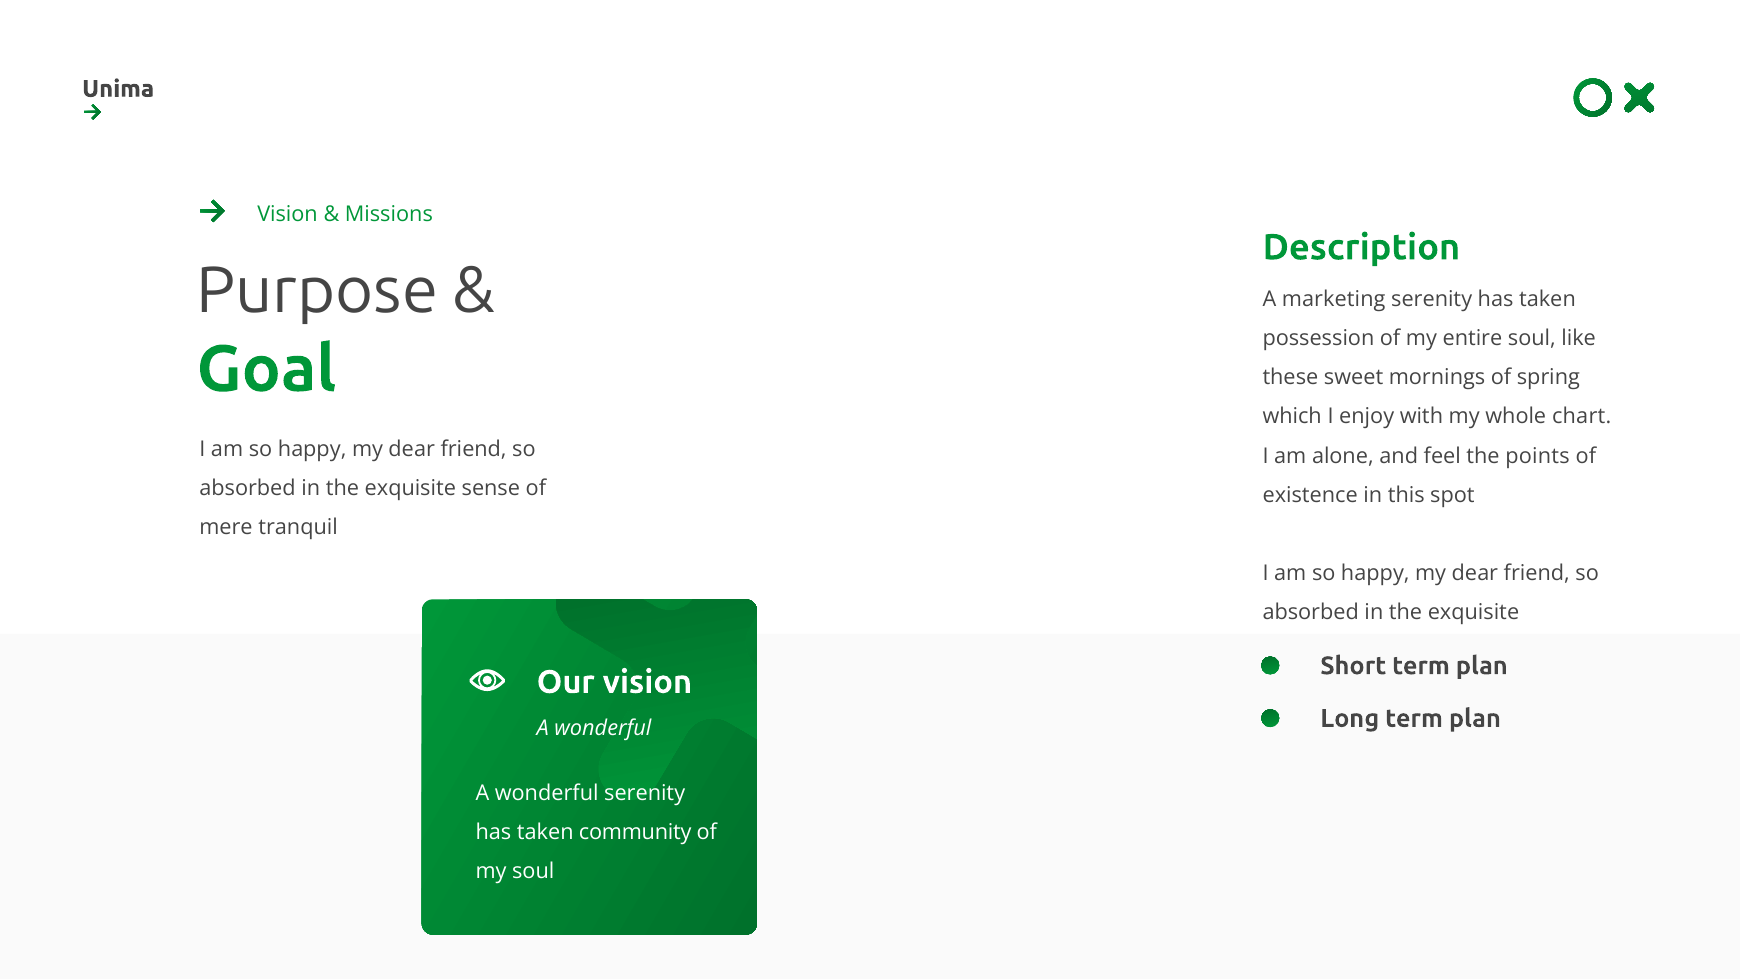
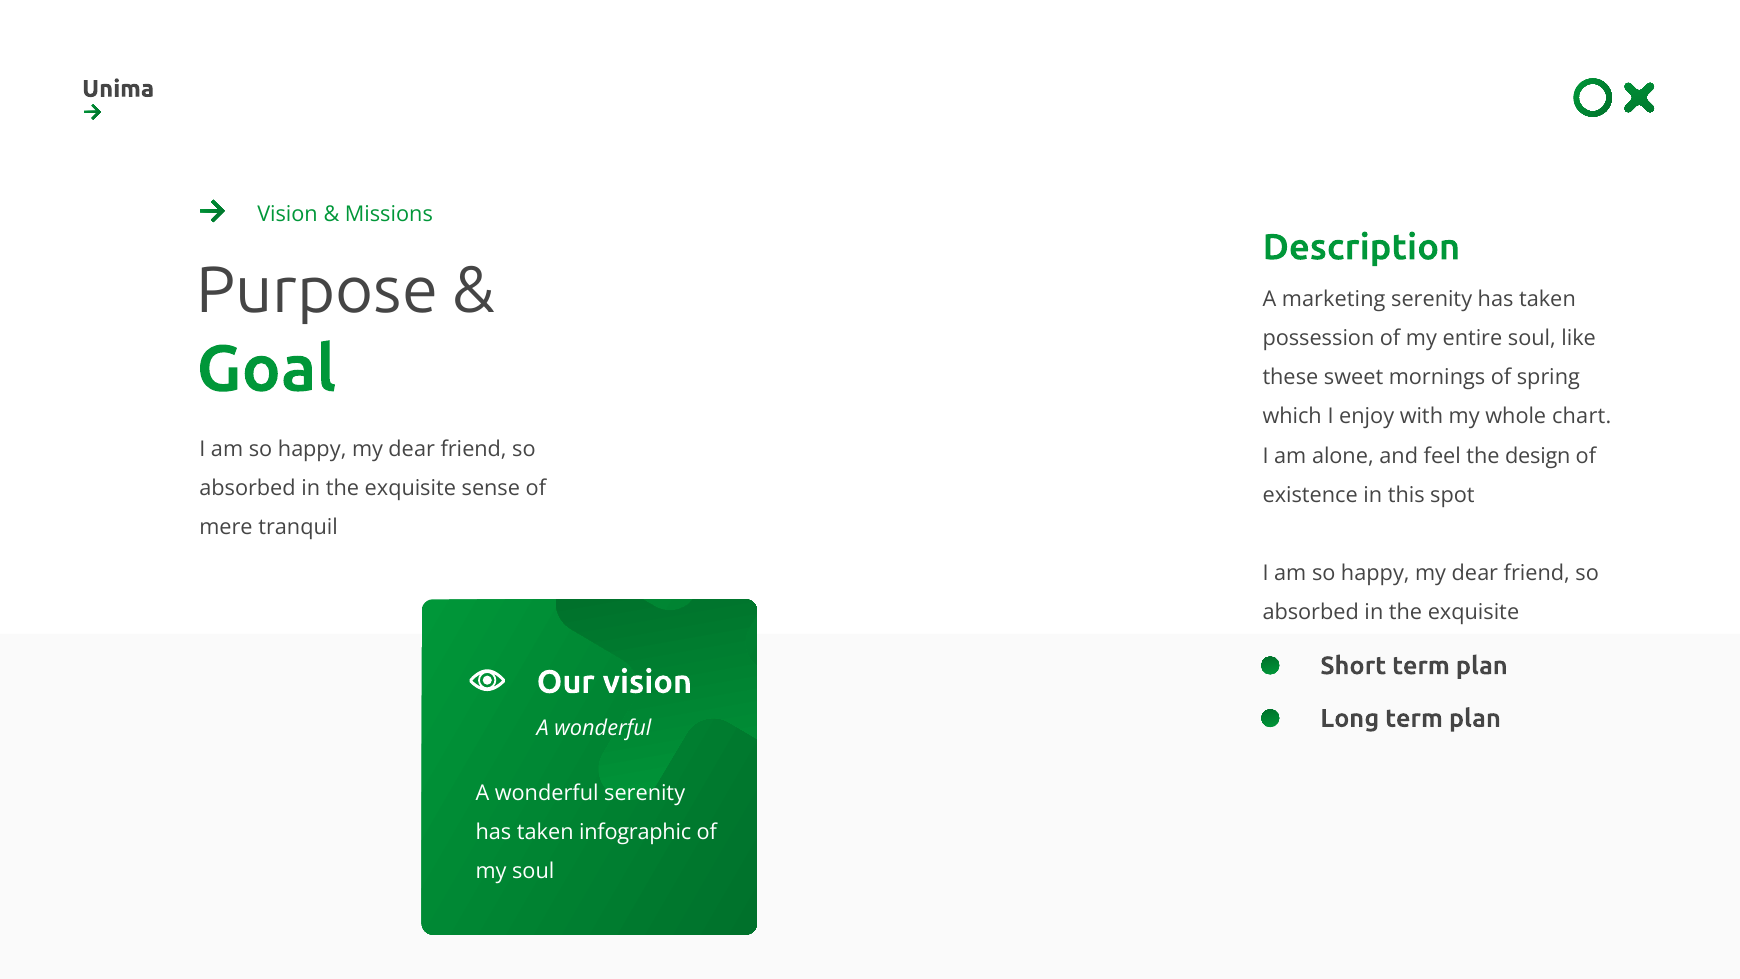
points: points -> design
community: community -> infographic
